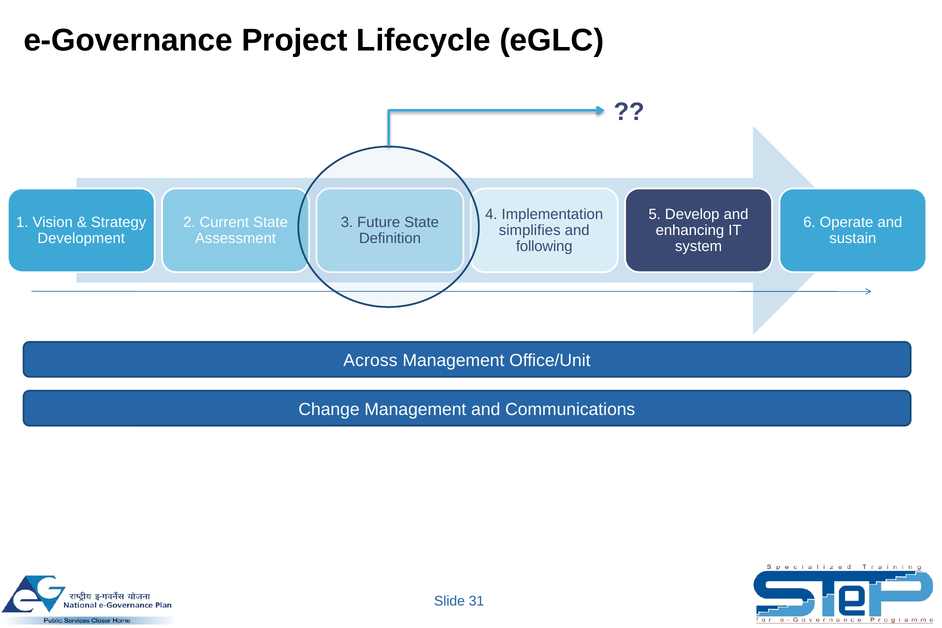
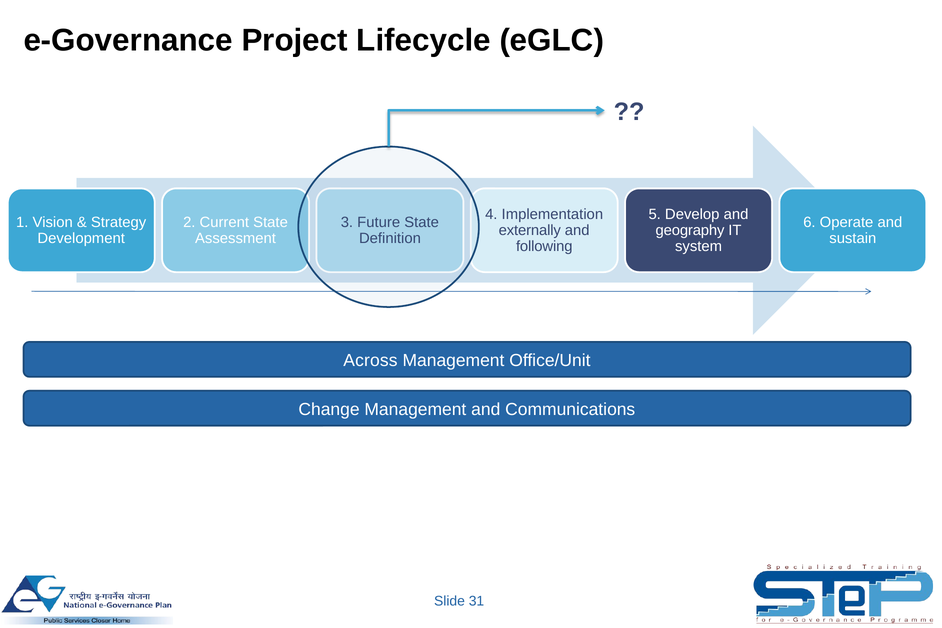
simplifies: simplifies -> externally
enhancing: enhancing -> geography
